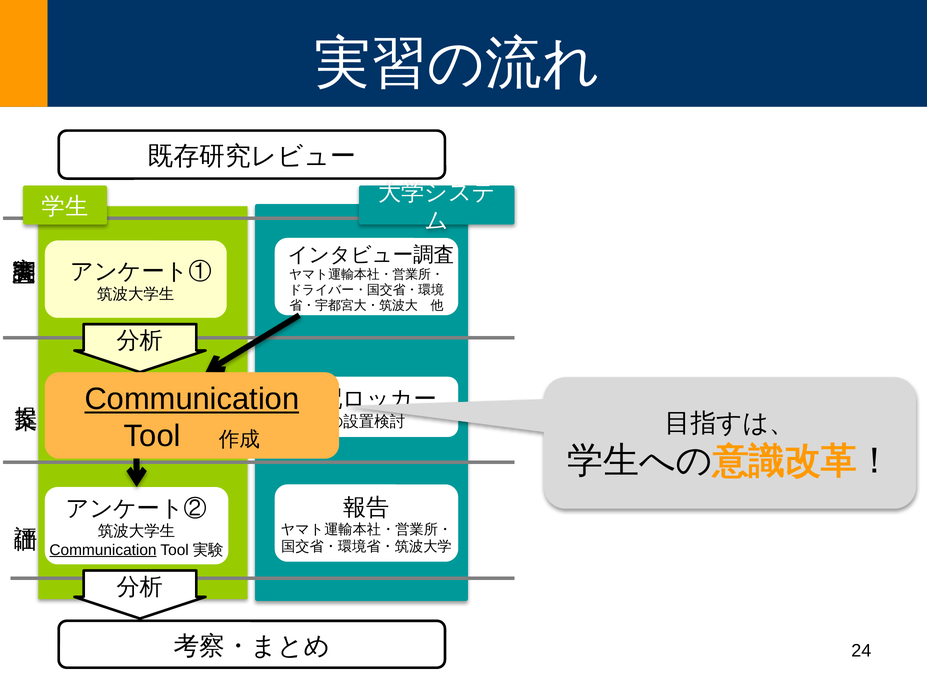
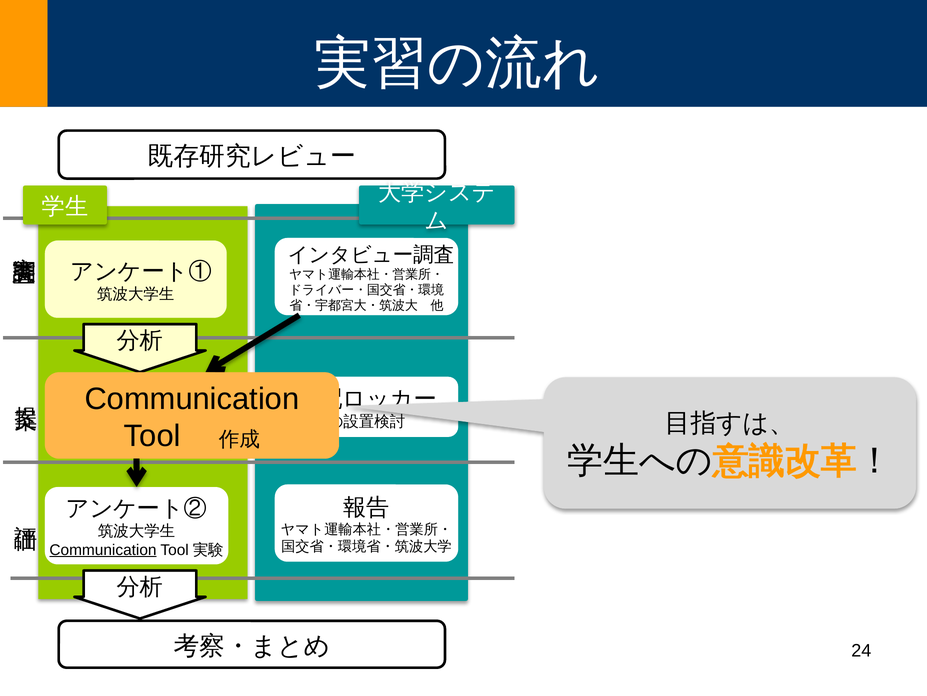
Communication at (192, 399) underline: present -> none
